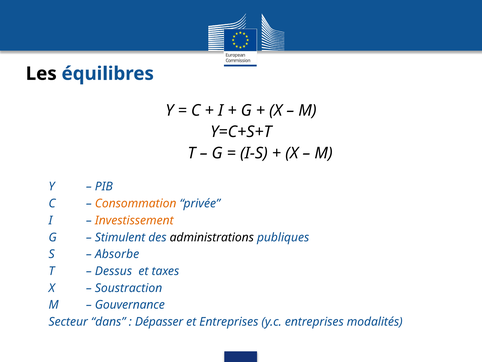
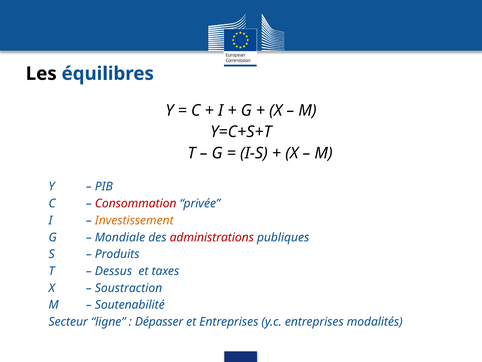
Consommation colour: orange -> red
Stimulent: Stimulent -> Mondiale
administrations colour: black -> red
Absorbe: Absorbe -> Produits
Gouvernance: Gouvernance -> Soutenabilité
dans: dans -> ligne
